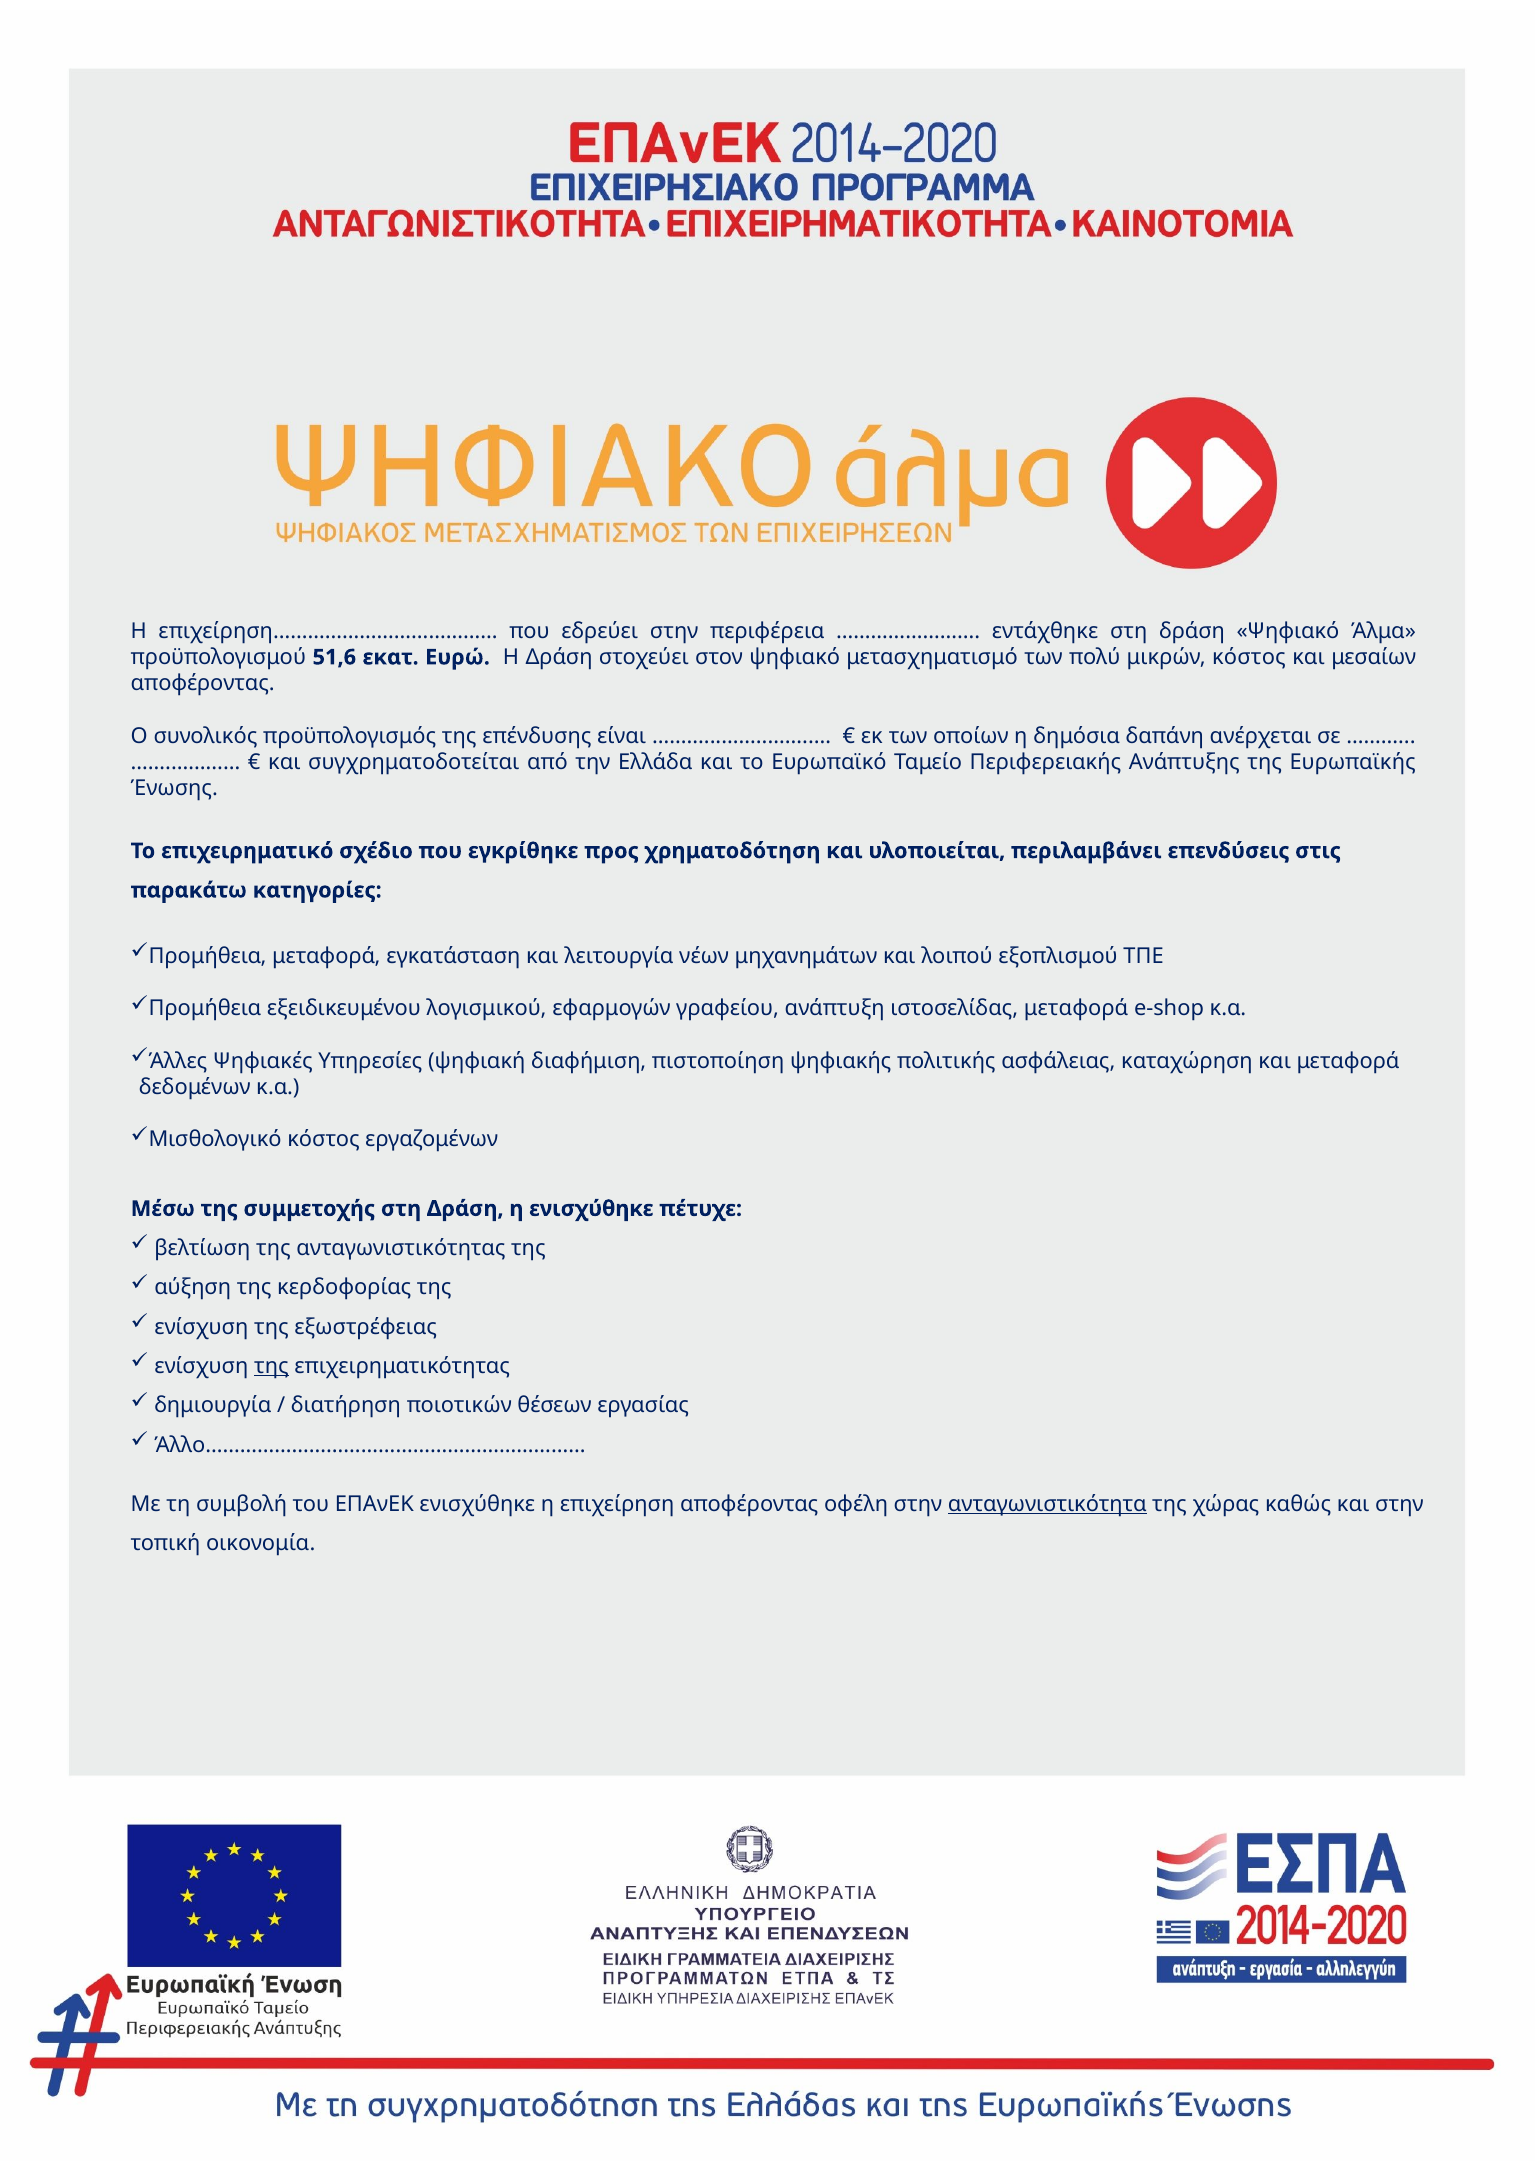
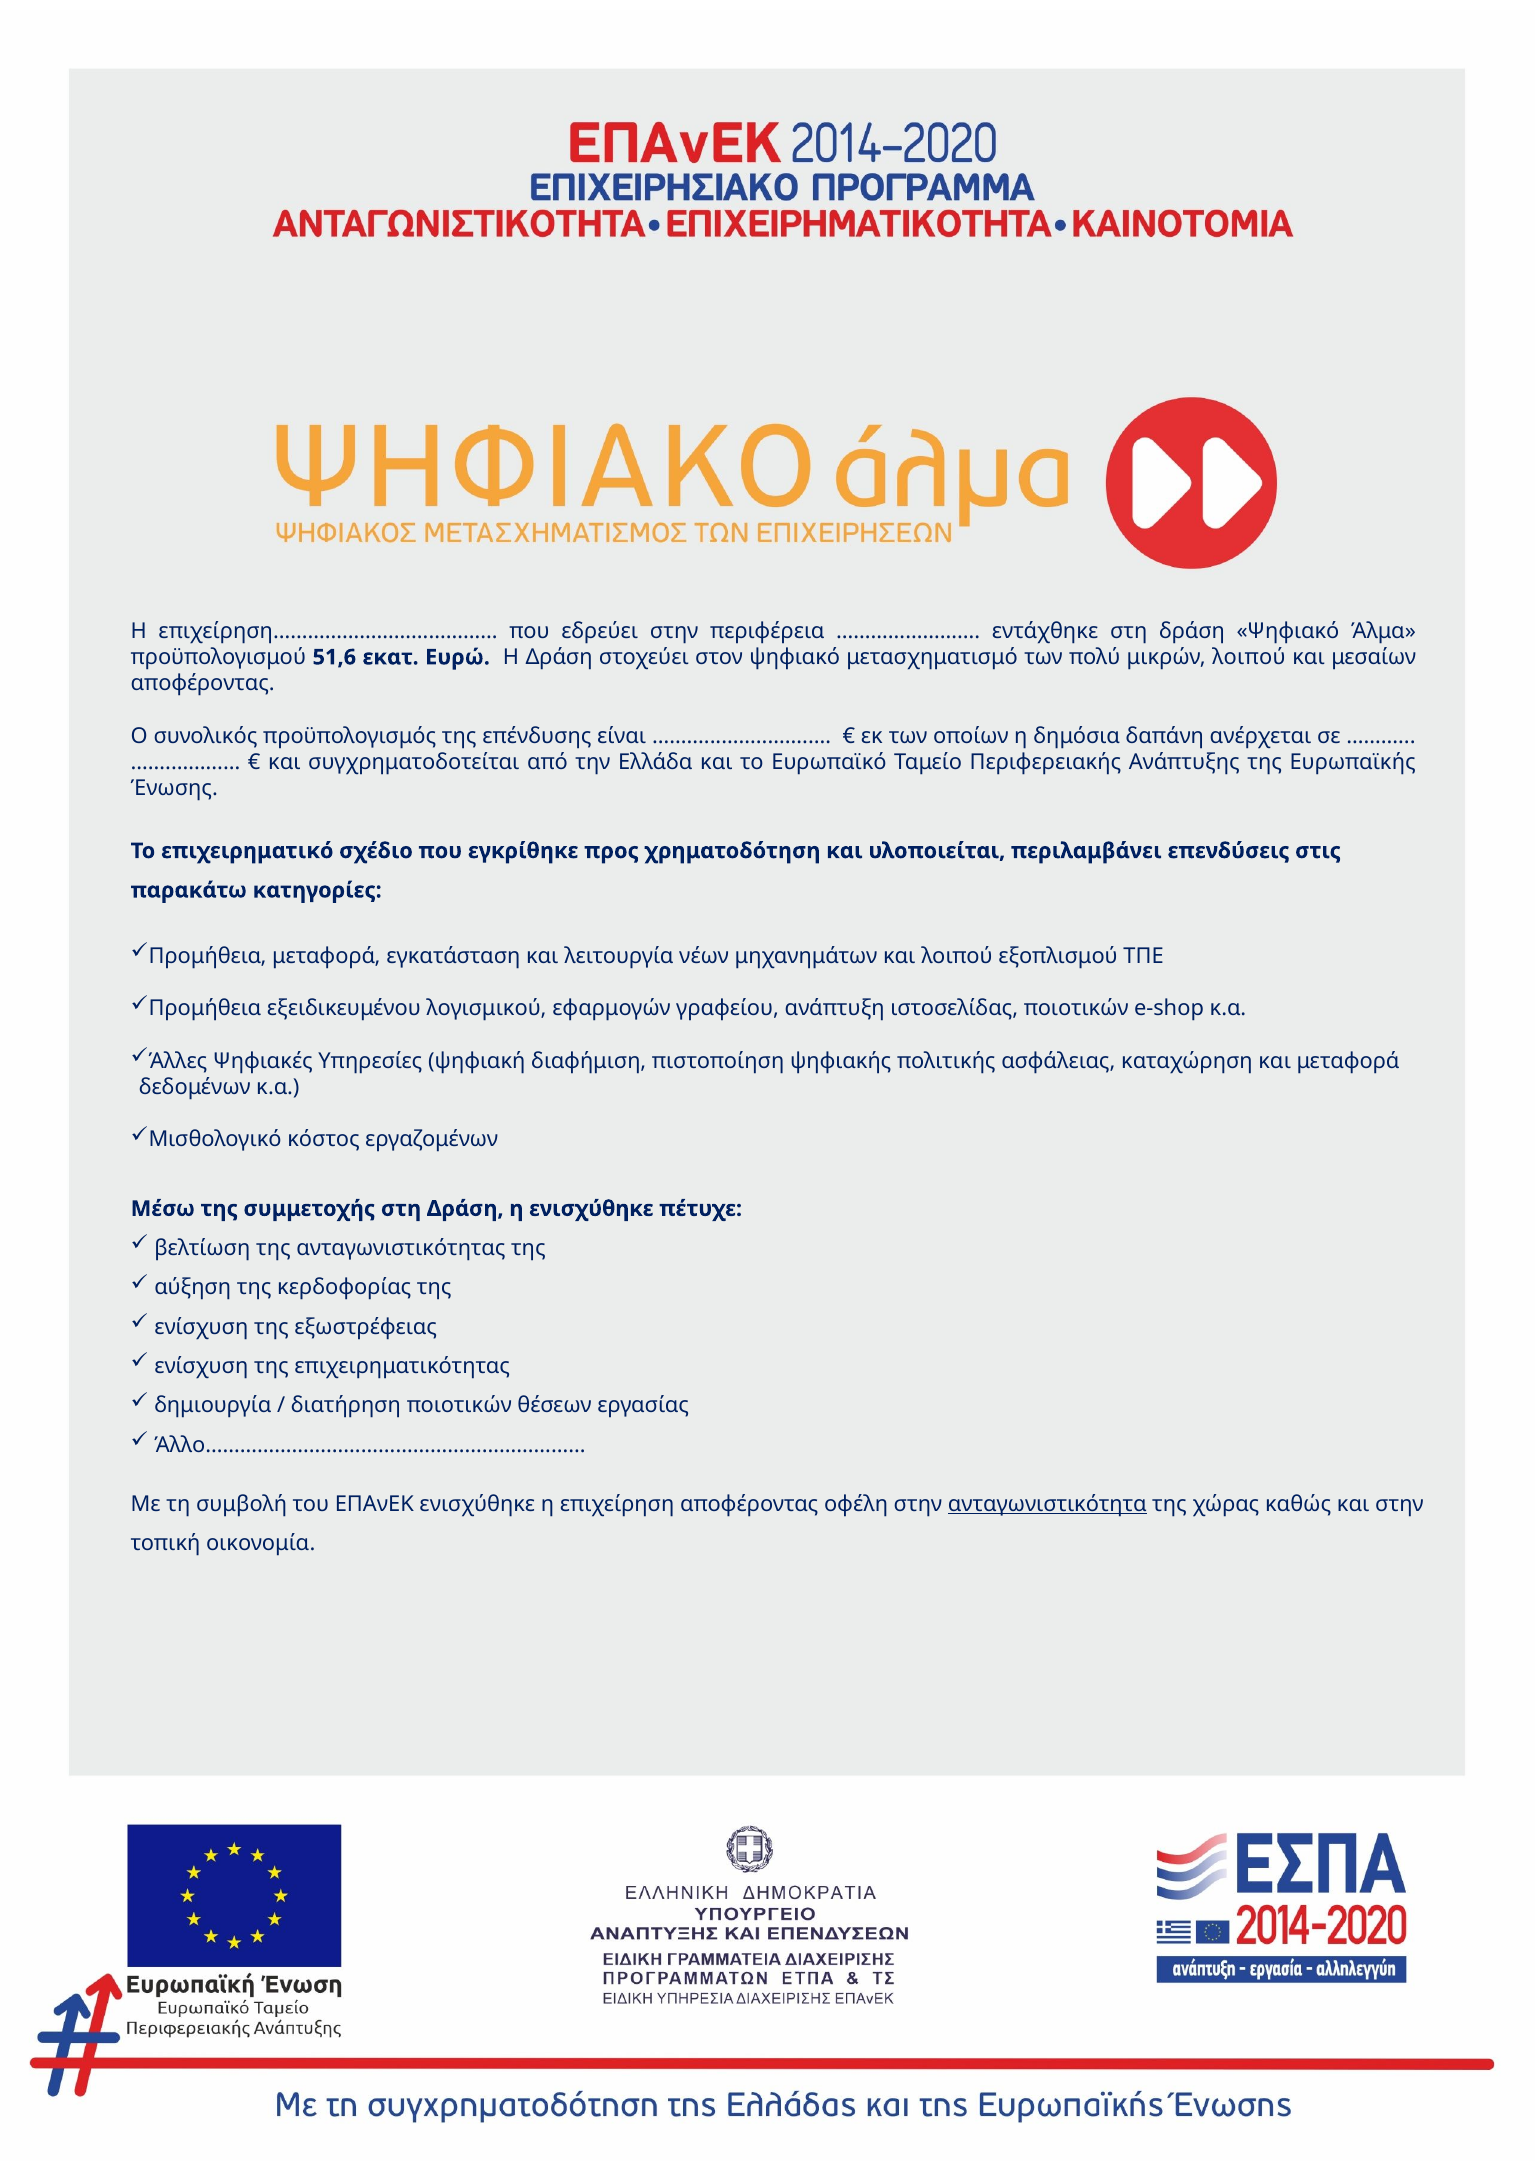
μικρών κόστος: κόστος -> λοιπού
ιστοσελίδας μεταφορά: μεταφορά -> ποιοτικών
της at (271, 1366) underline: present -> none
